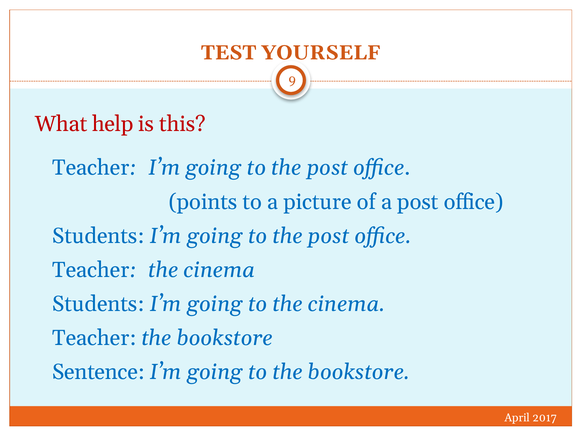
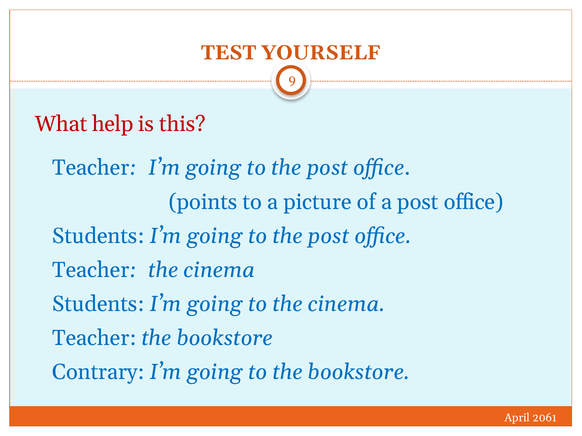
Sentence: Sentence -> Contrary
2017: 2017 -> 2061
